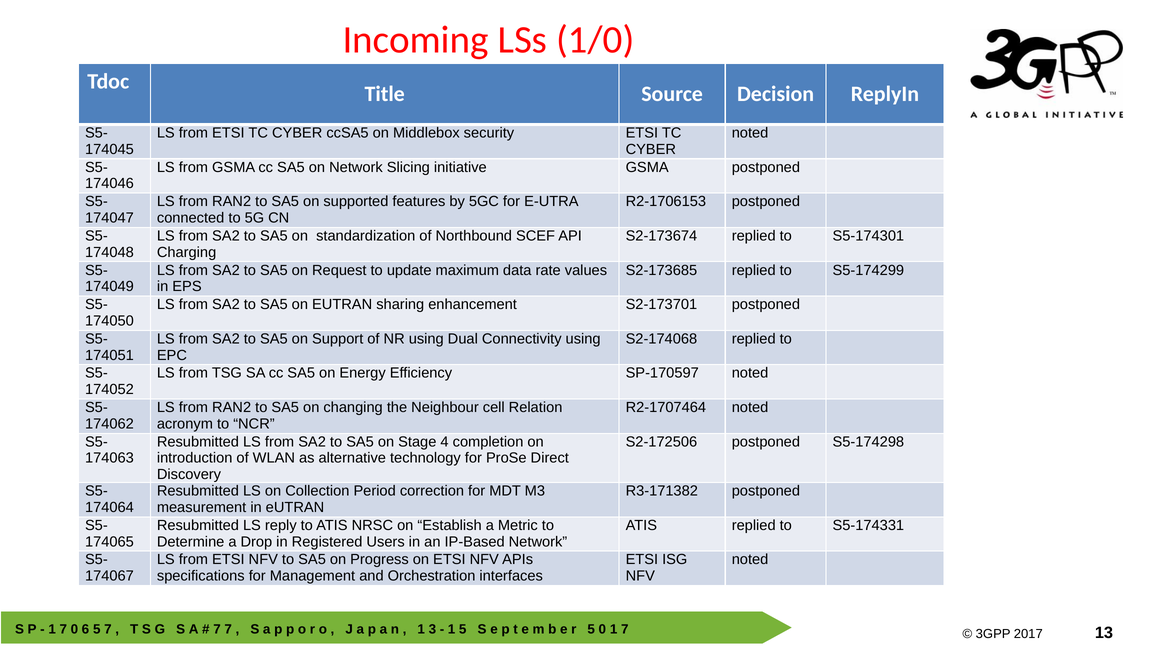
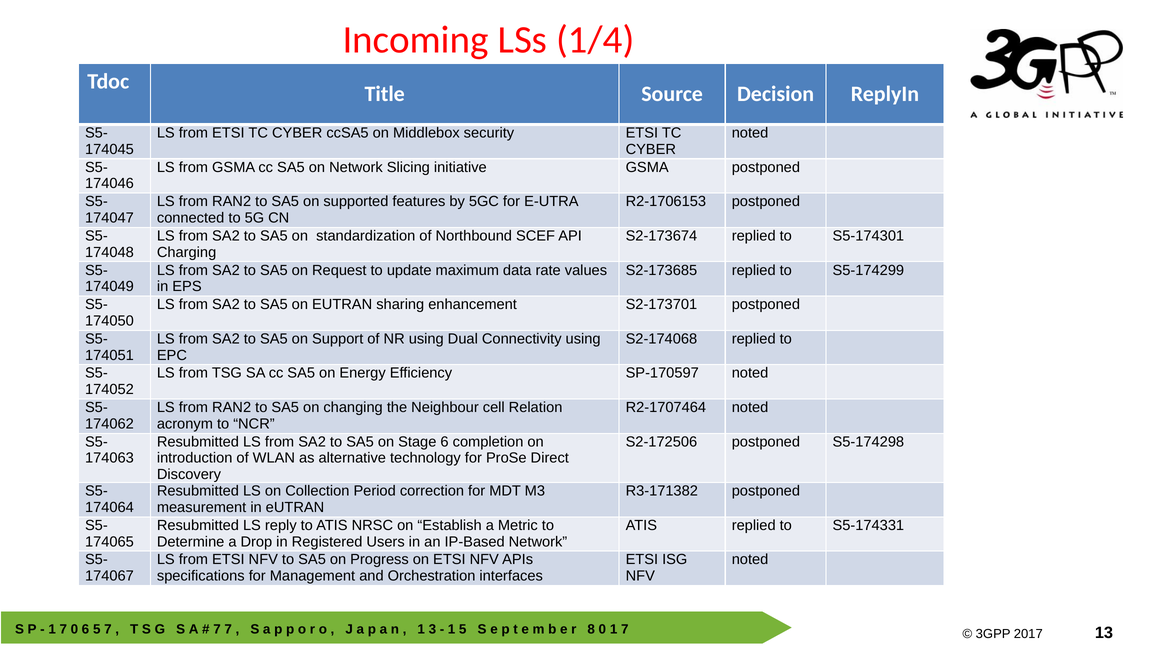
1/0: 1/0 -> 1/4
Stage 4: 4 -> 6
5 at (591, 629): 5 -> 8
